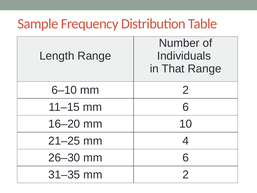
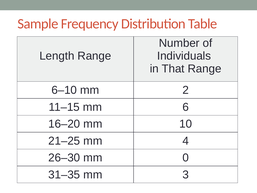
26–30 mm 6: 6 -> 0
31–35 mm 2: 2 -> 3
